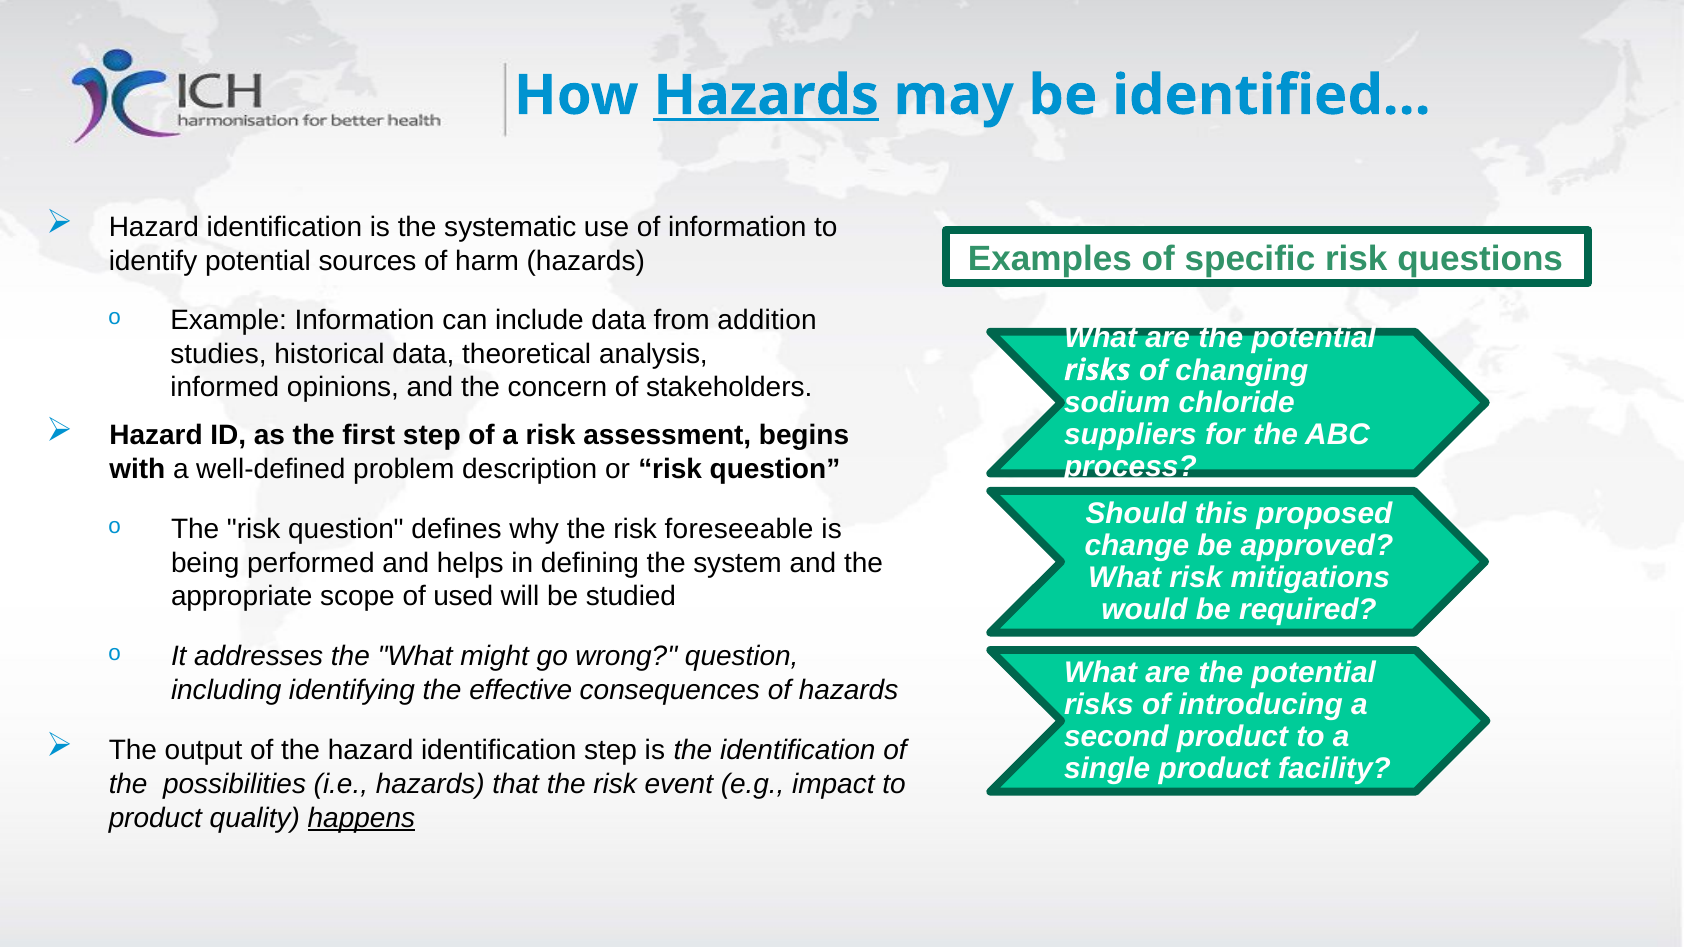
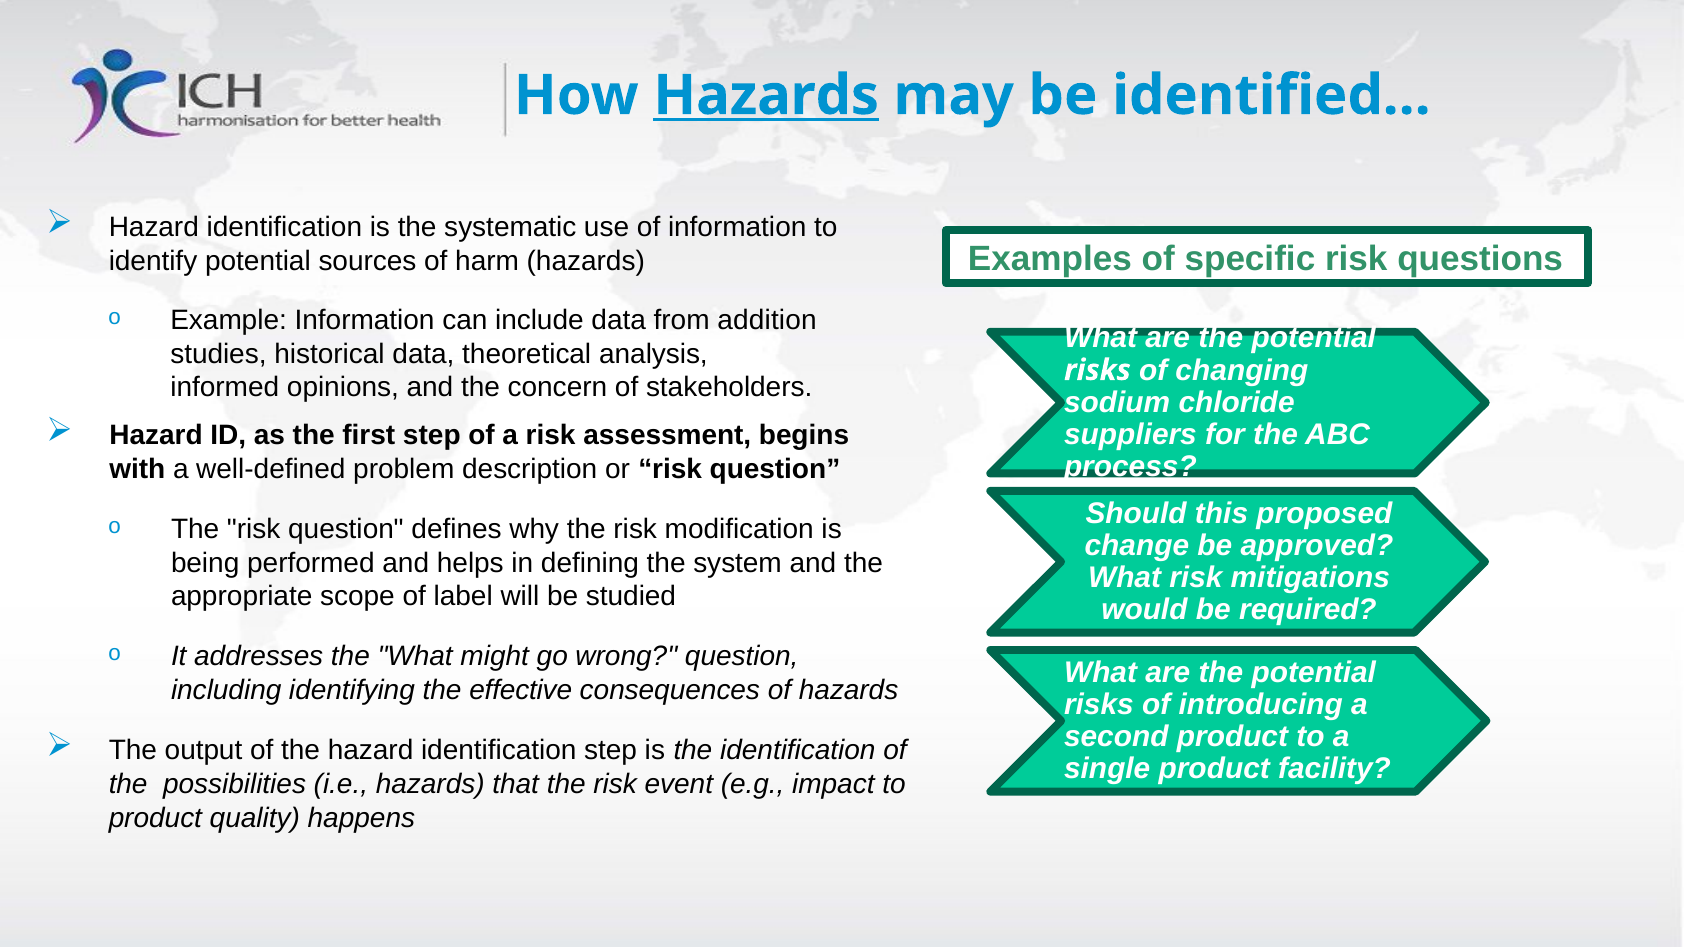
foreseeable: foreseeable -> modification
used: used -> label
happens underline: present -> none
